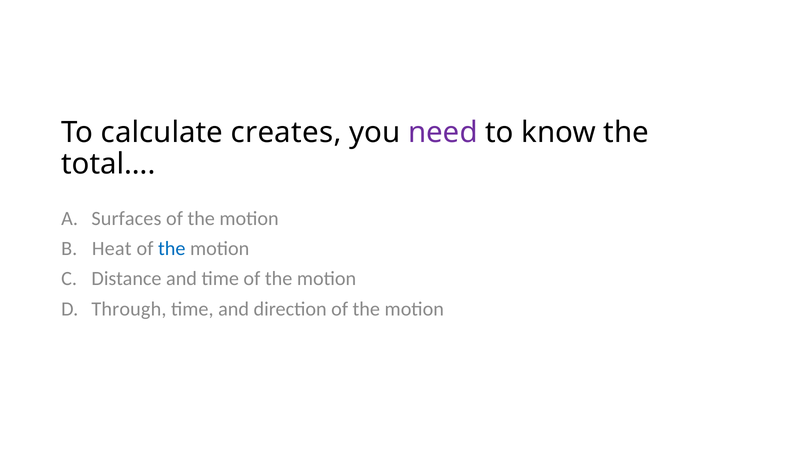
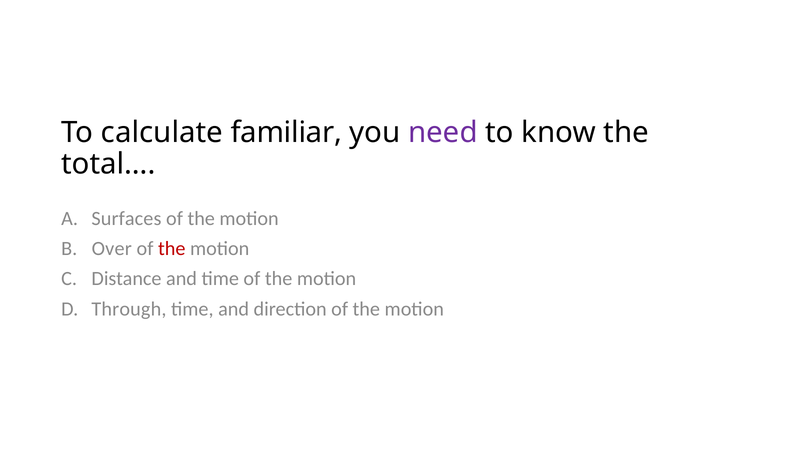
creates: creates -> familiar
Heat: Heat -> Over
the at (172, 249) colour: blue -> red
